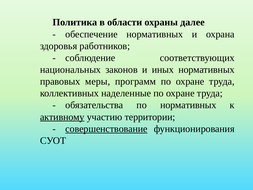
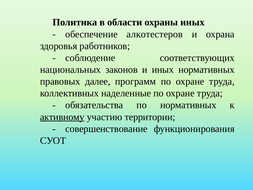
охраны далее: далее -> иных
обеспечение нормативных: нормативных -> алкотестеров
меры: меры -> далее
совершенствование underline: present -> none
